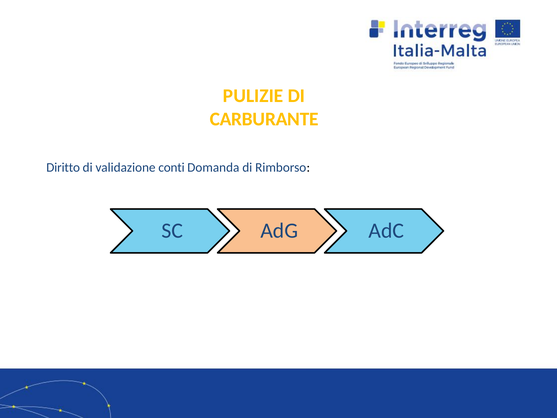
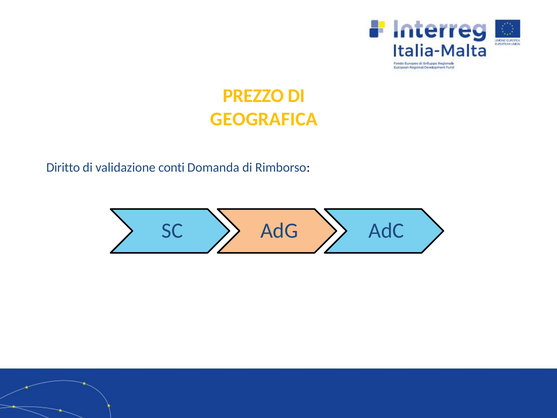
PULIZIE: PULIZIE -> PREZZO
CARBURANTE: CARBURANTE -> GEOGRAFICA
